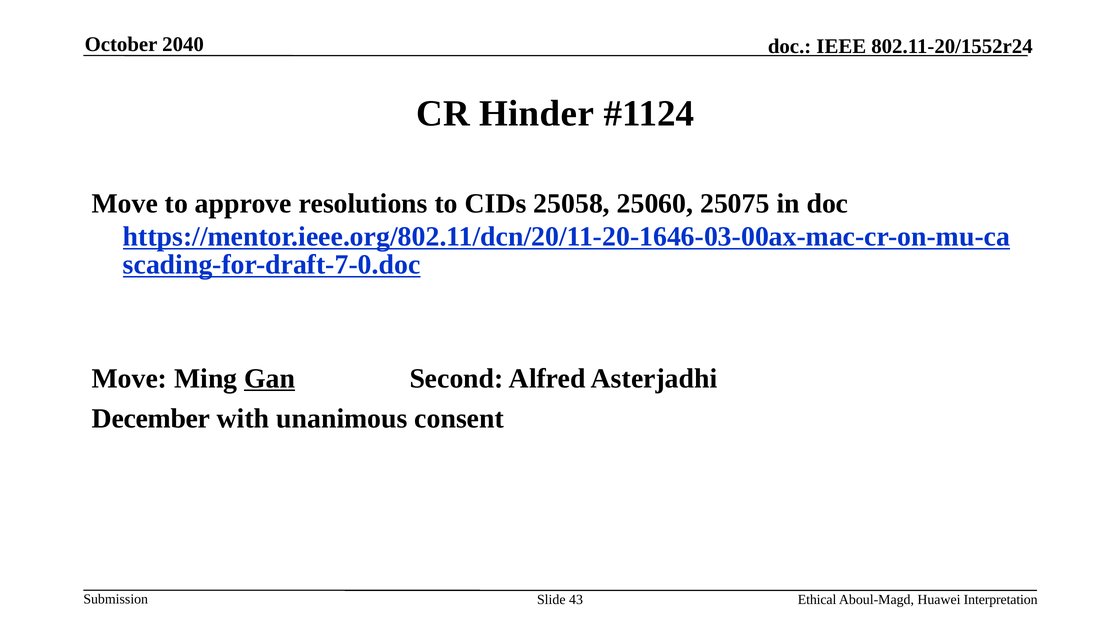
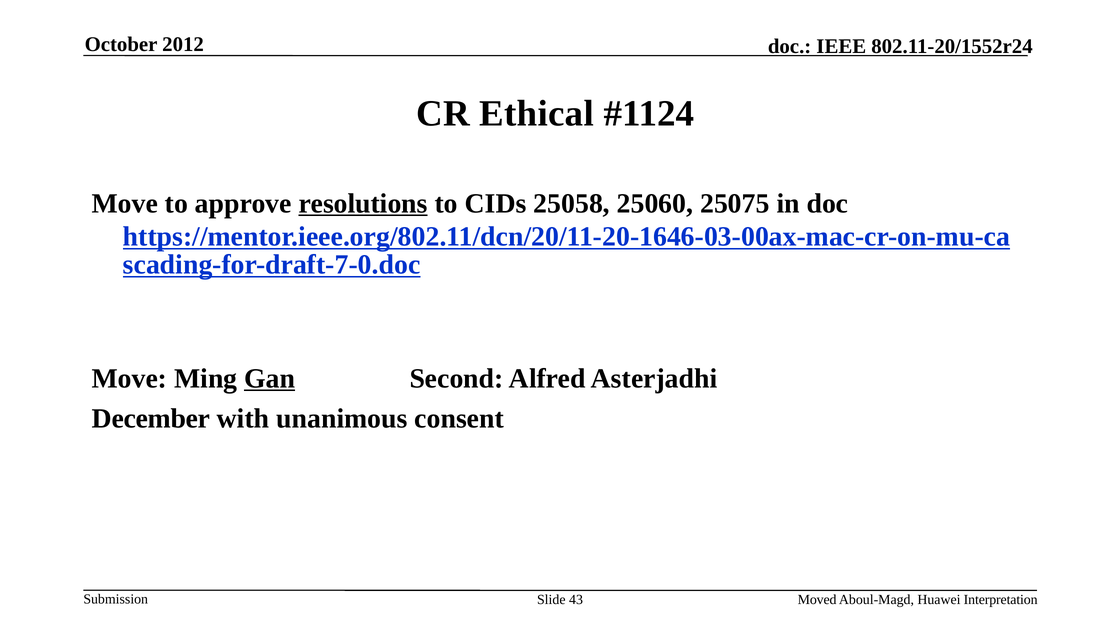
2040: 2040 -> 2012
Hinder: Hinder -> Ethical
resolutions underline: none -> present
Ethical: Ethical -> Moved
